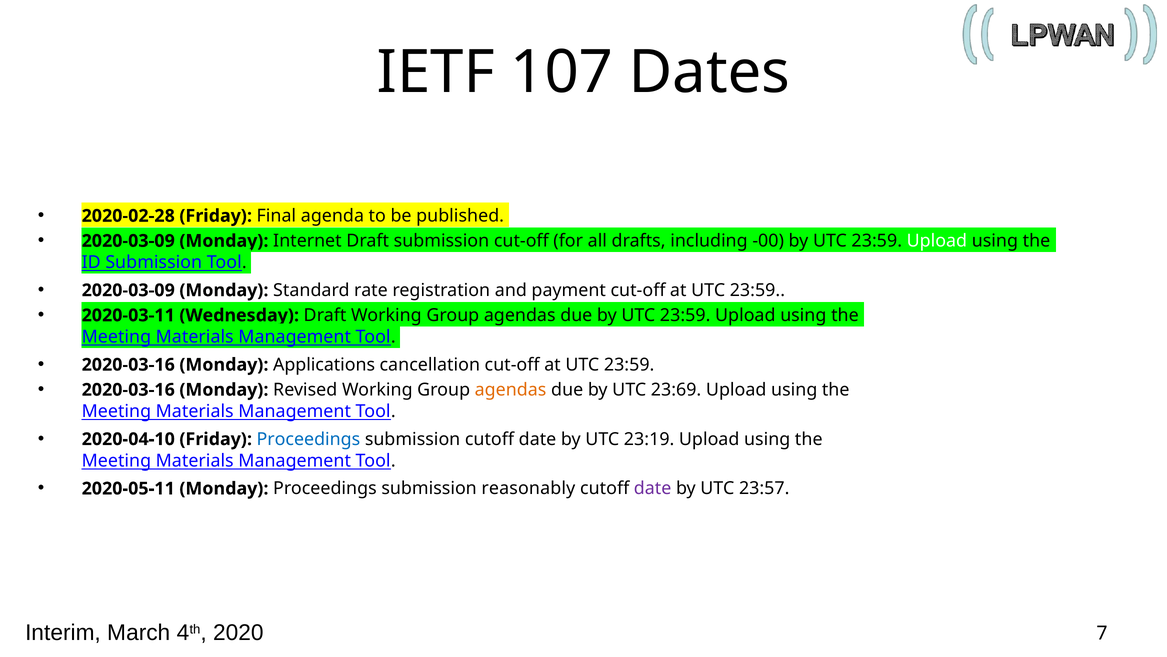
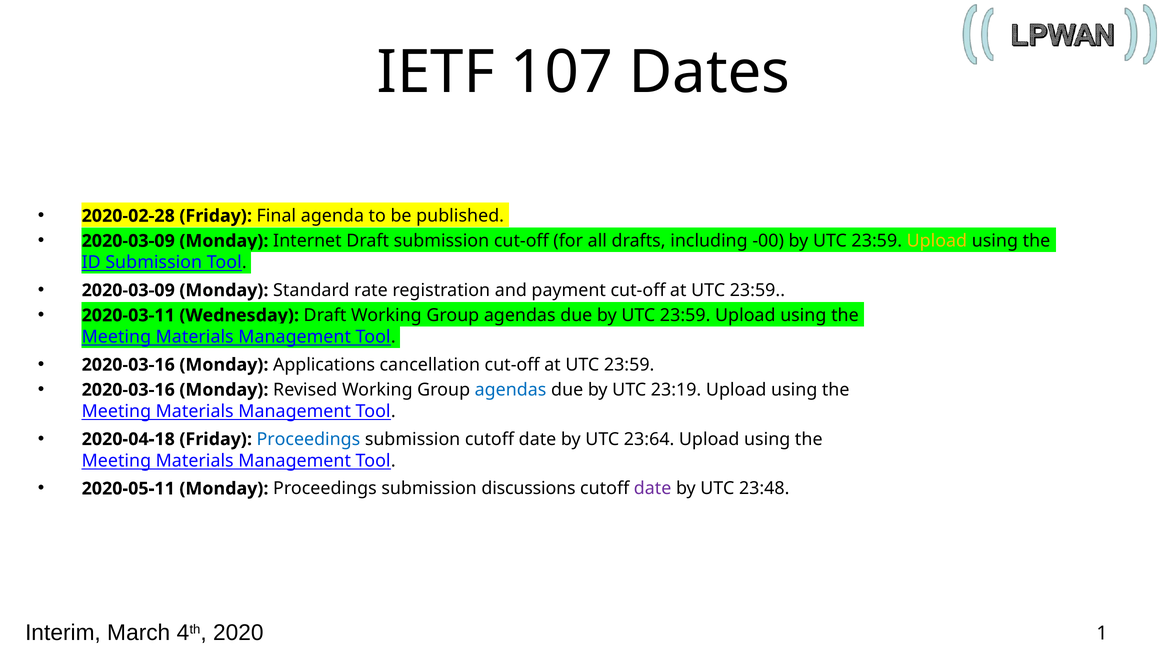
Upload at (937, 241) colour: white -> yellow
agendas at (511, 390) colour: orange -> blue
23:69: 23:69 -> 23:19
2020-04-10: 2020-04-10 -> 2020-04-18
23:19: 23:19 -> 23:64
reasonably: reasonably -> discussions
23:57: 23:57 -> 23:48
7: 7 -> 1
